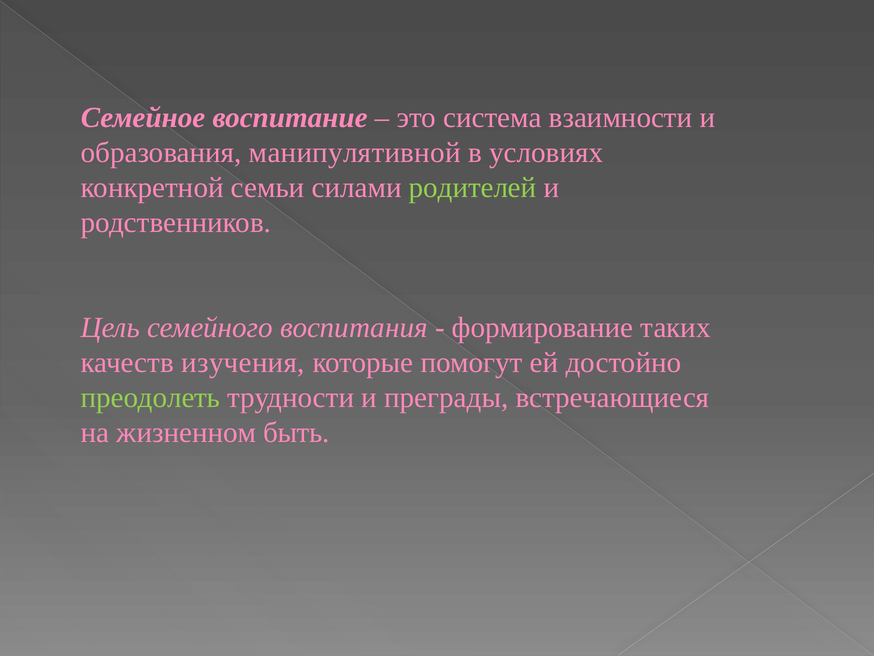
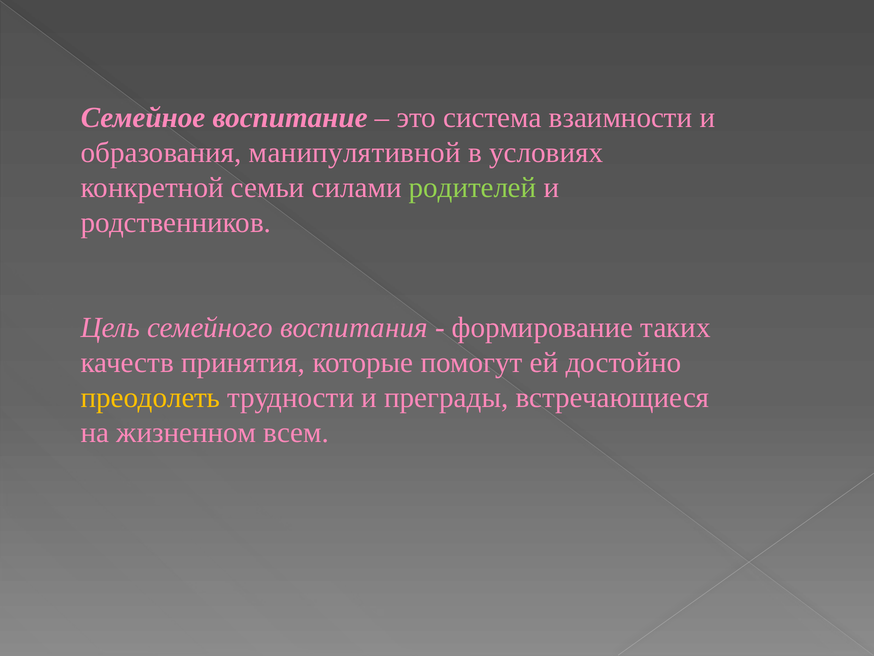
изучения: изучения -> принятия
преодолеть colour: light green -> yellow
быть: быть -> всем
